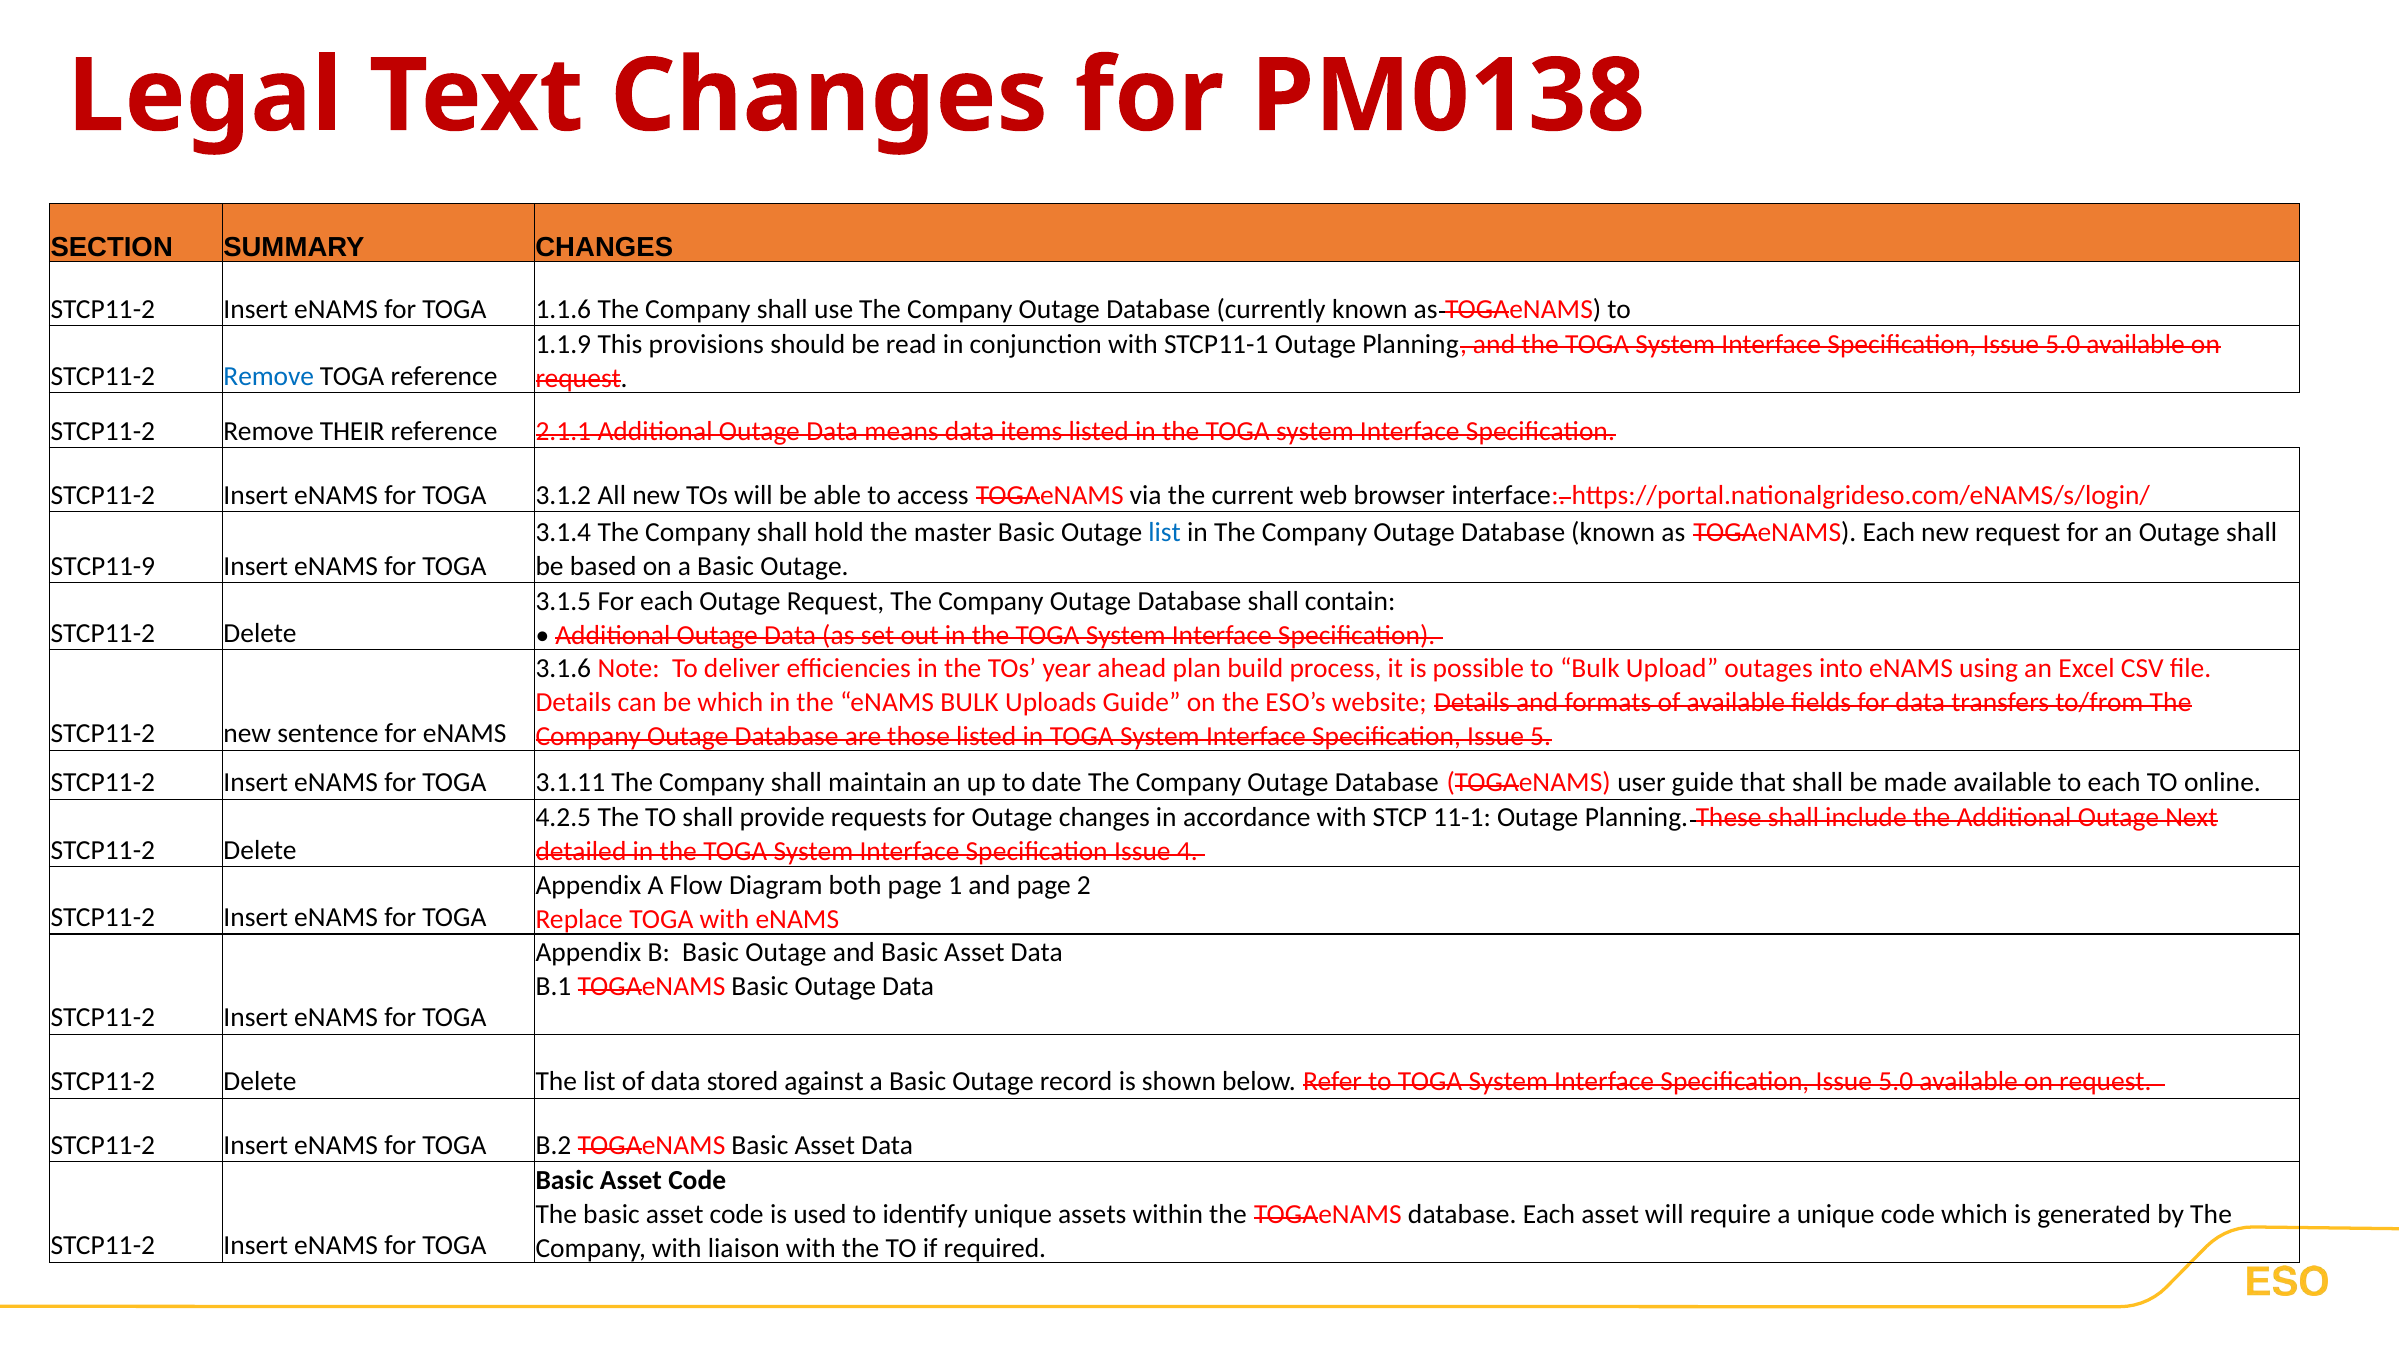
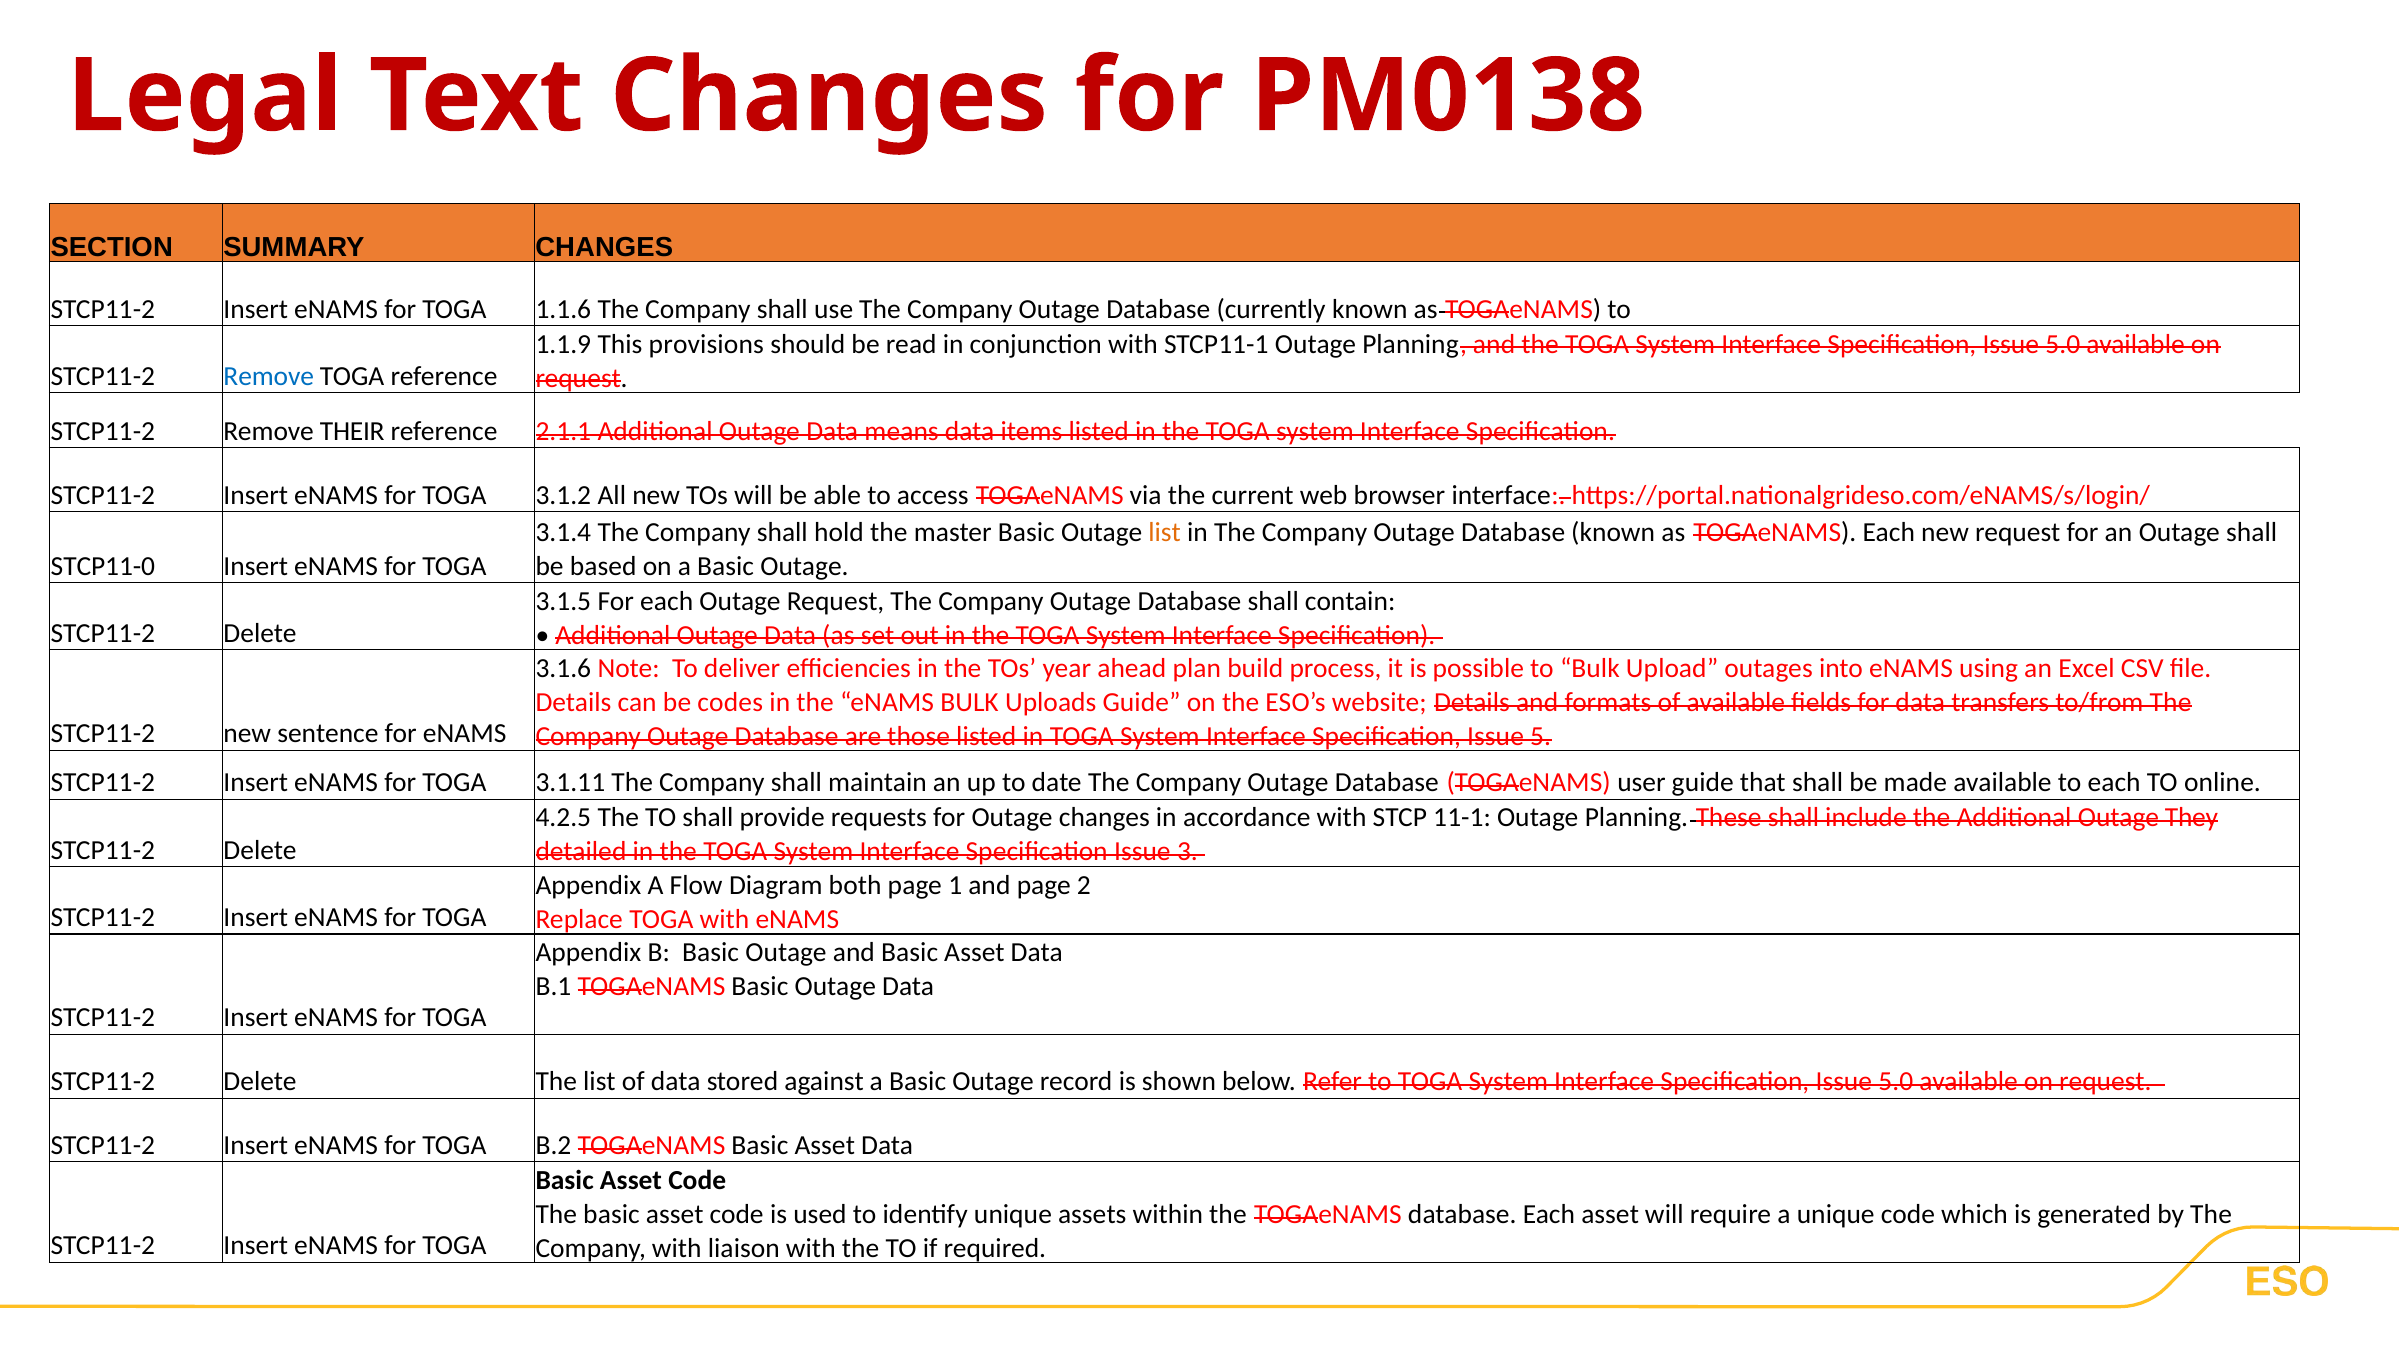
list at (1165, 532) colour: blue -> orange
STCP11-9: STCP11-9 -> STCP11-0
be which: which -> codes
Next: Next -> They
4: 4 -> 3
